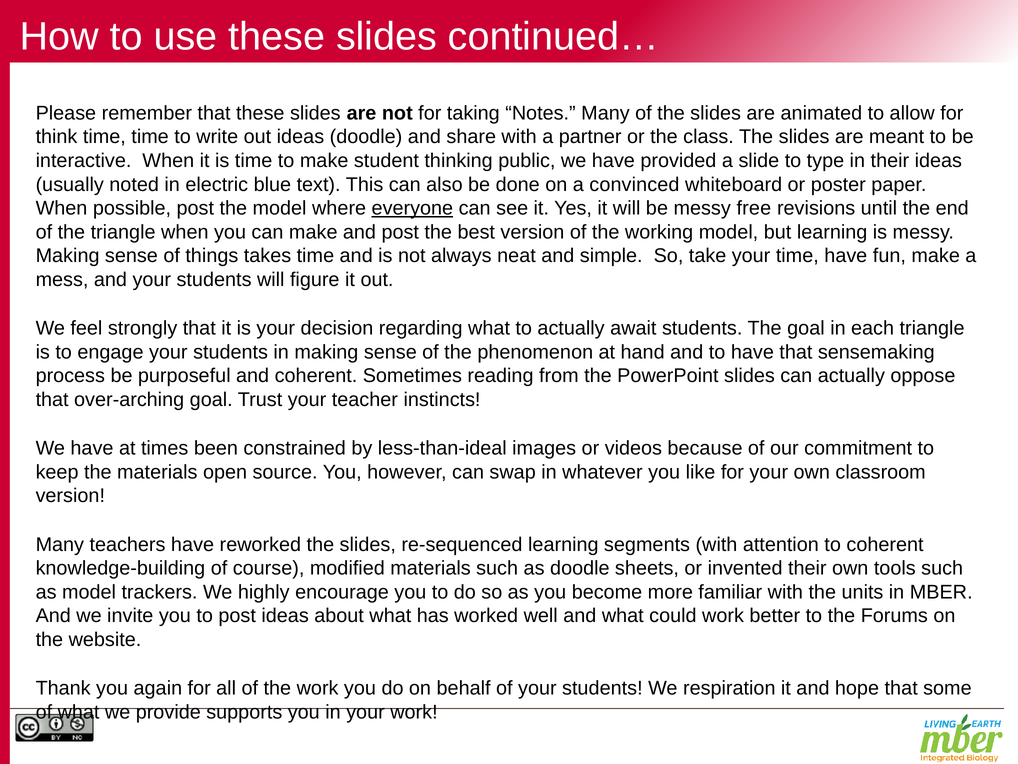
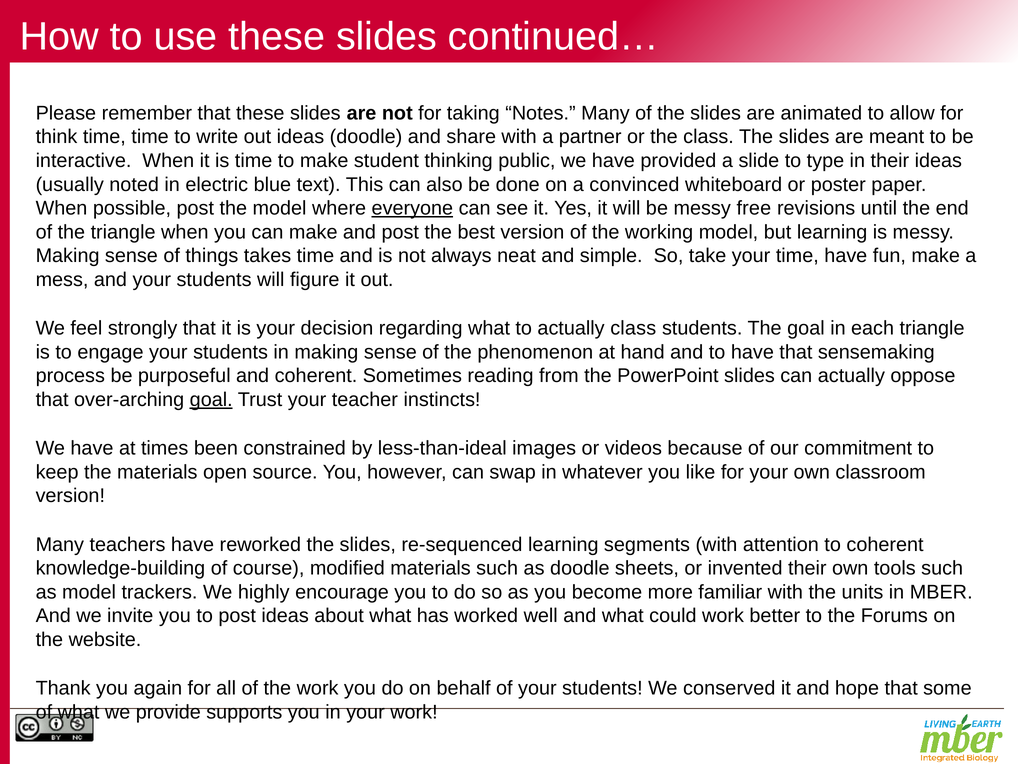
actually await: await -> class
goal at (211, 399) underline: none -> present
respiration: respiration -> conserved
